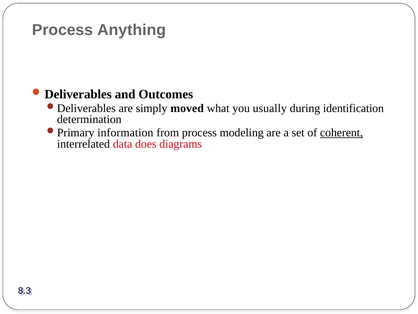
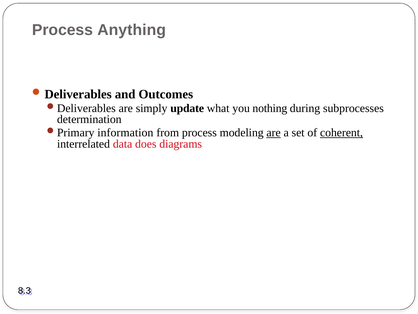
moved: moved -> update
usually: usually -> nothing
identification: identification -> subprocesses
are at (274, 133) underline: none -> present
